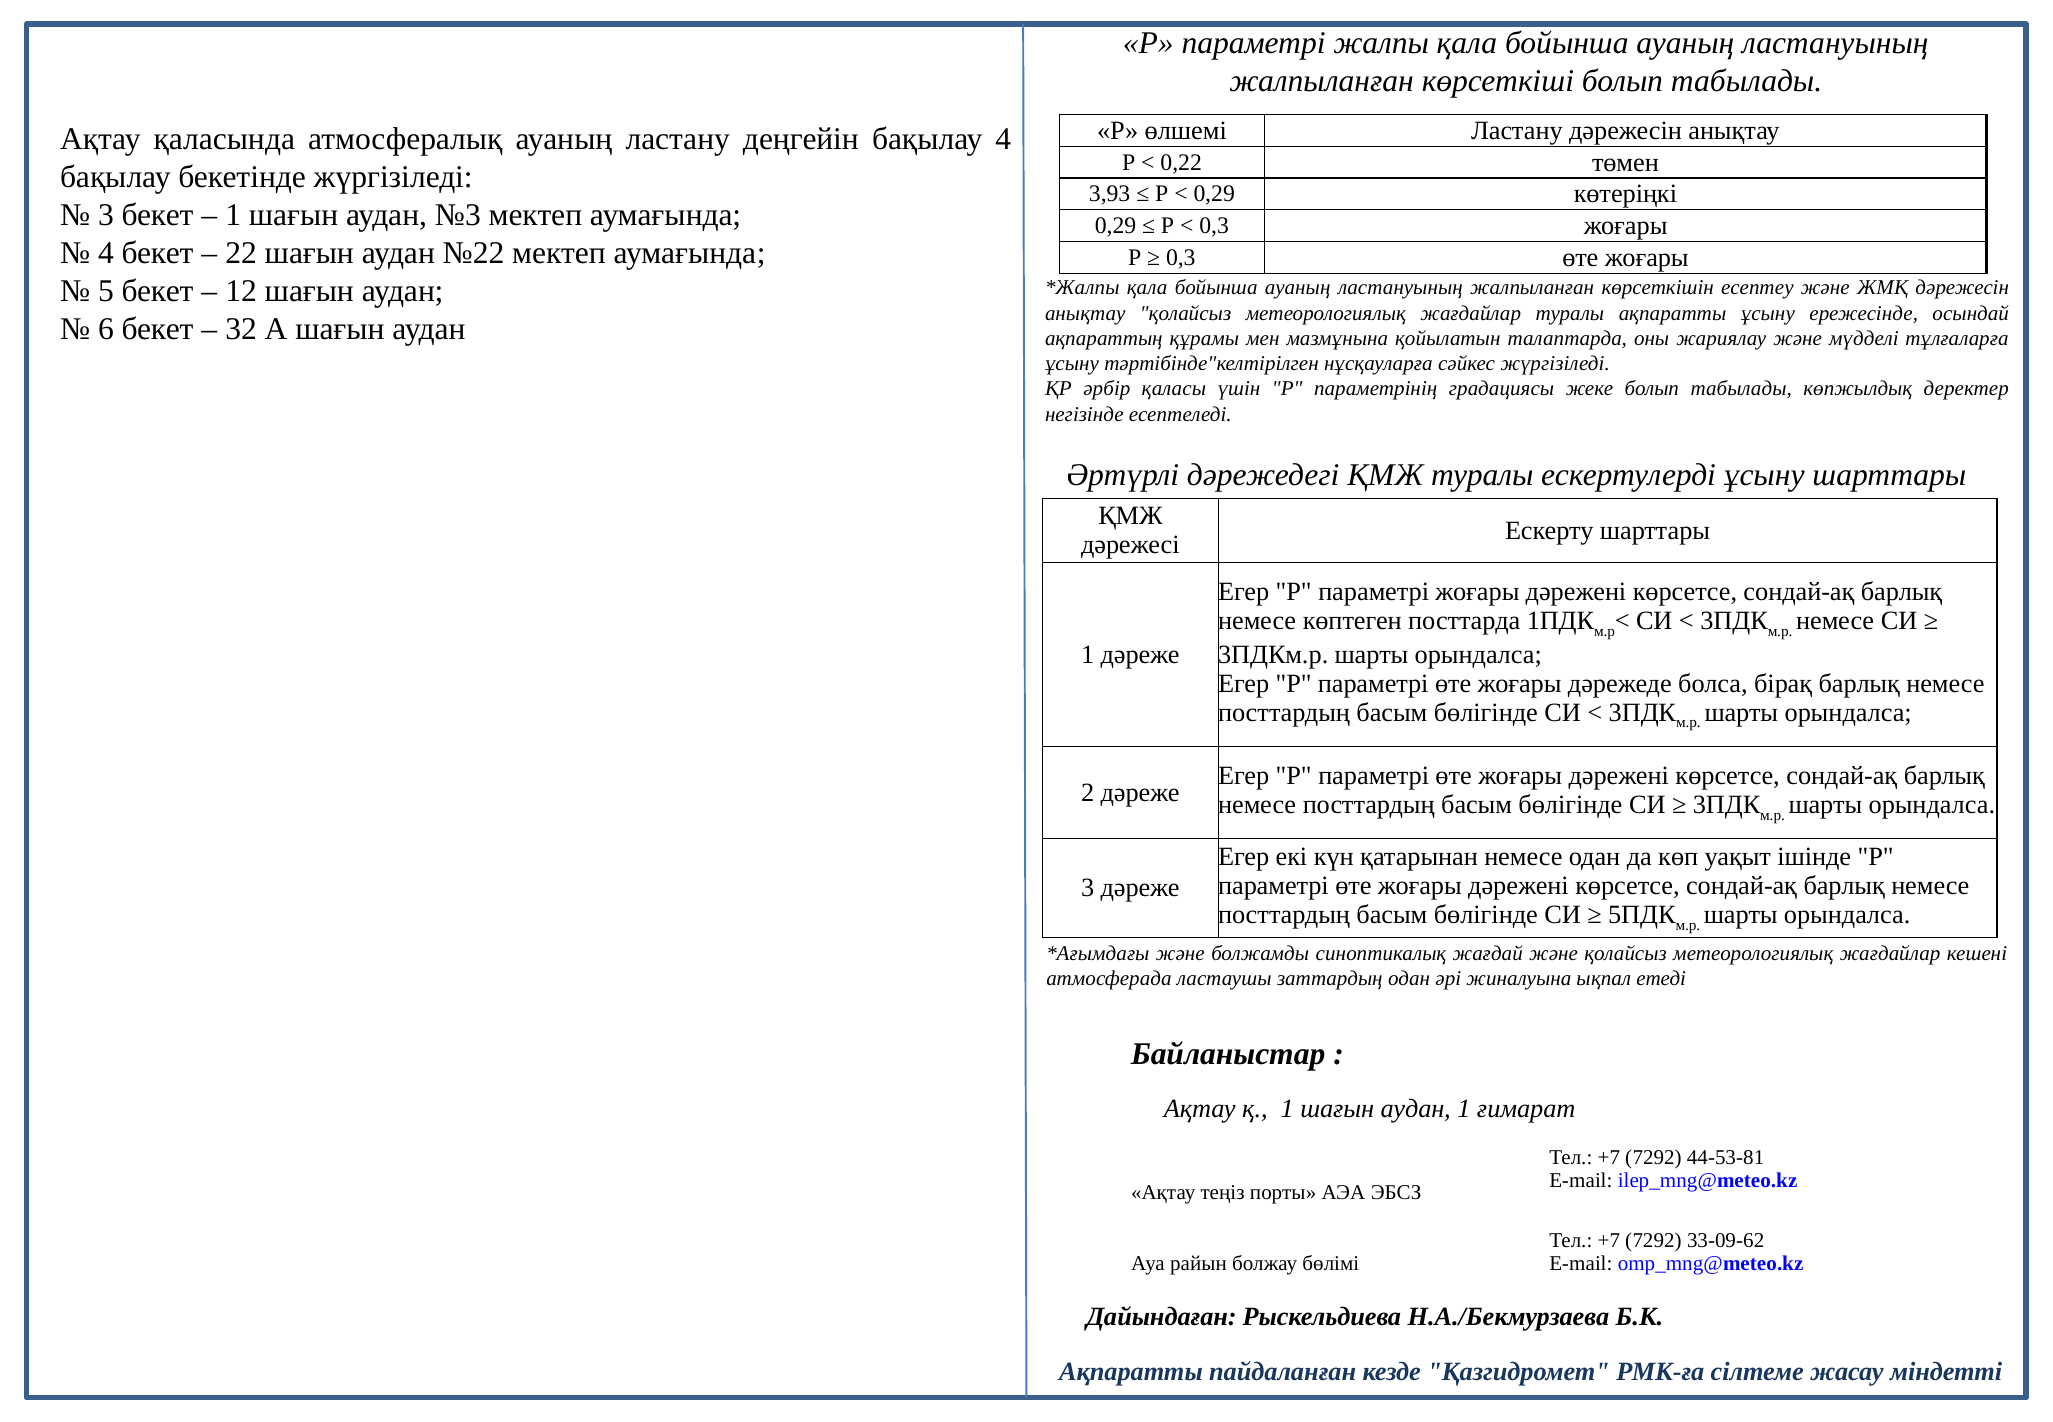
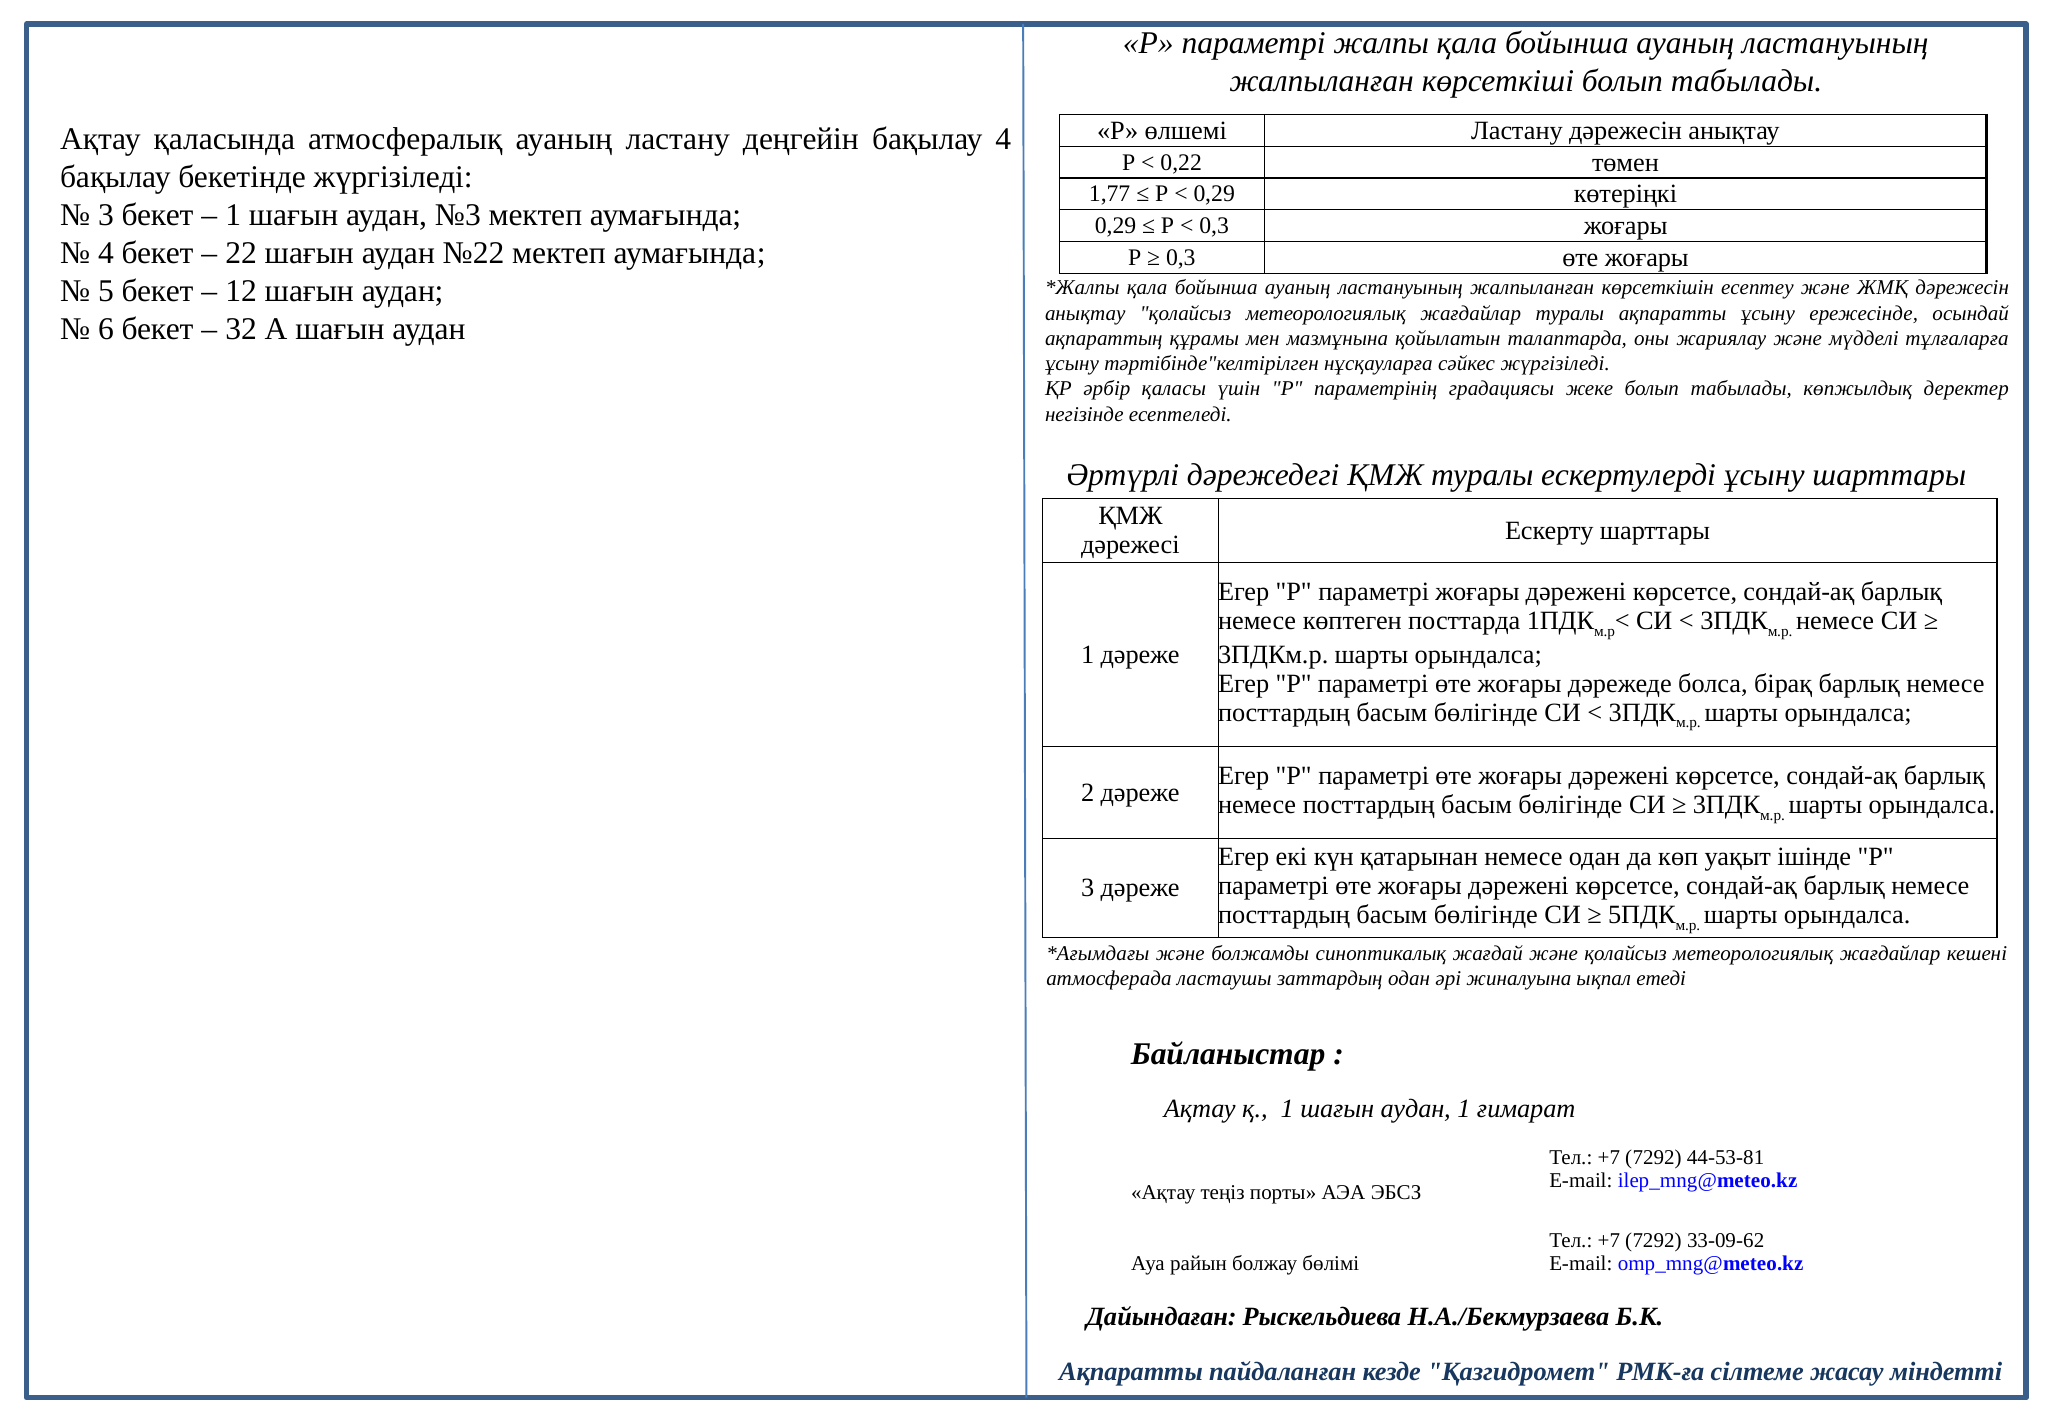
3,93: 3,93 -> 1,77
